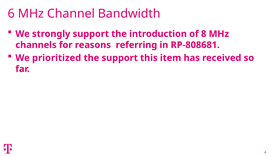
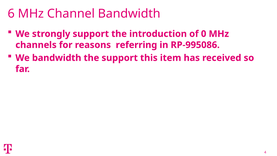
8: 8 -> 0
RP-808681: RP-808681 -> RP-995086
We prioritized: prioritized -> bandwidth
